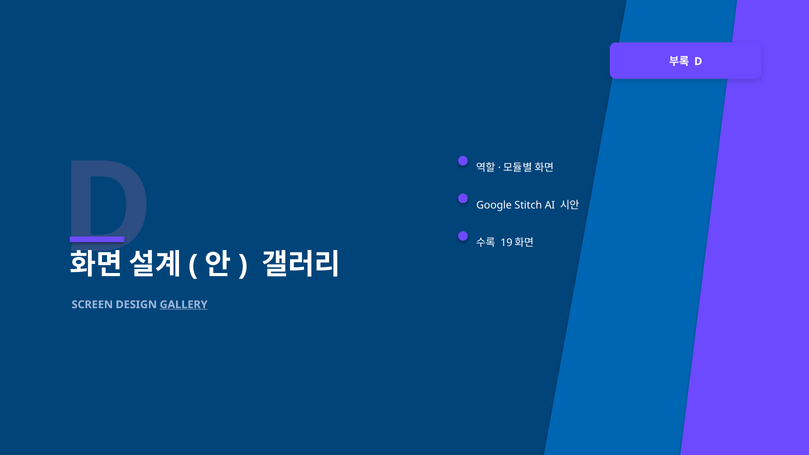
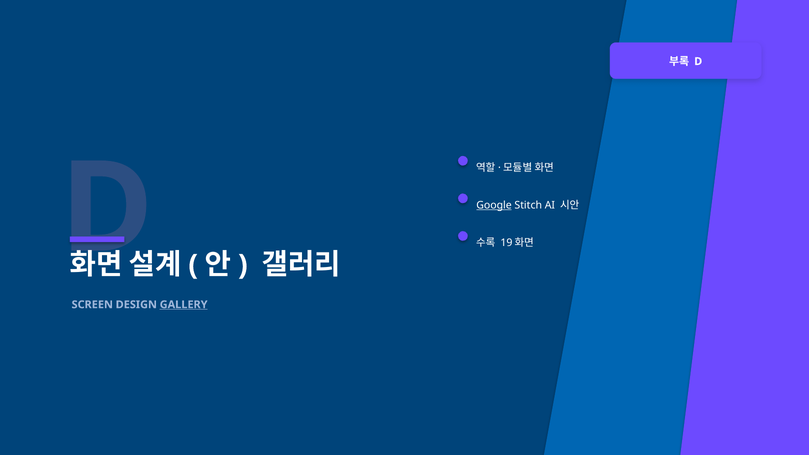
Google underline: none -> present
